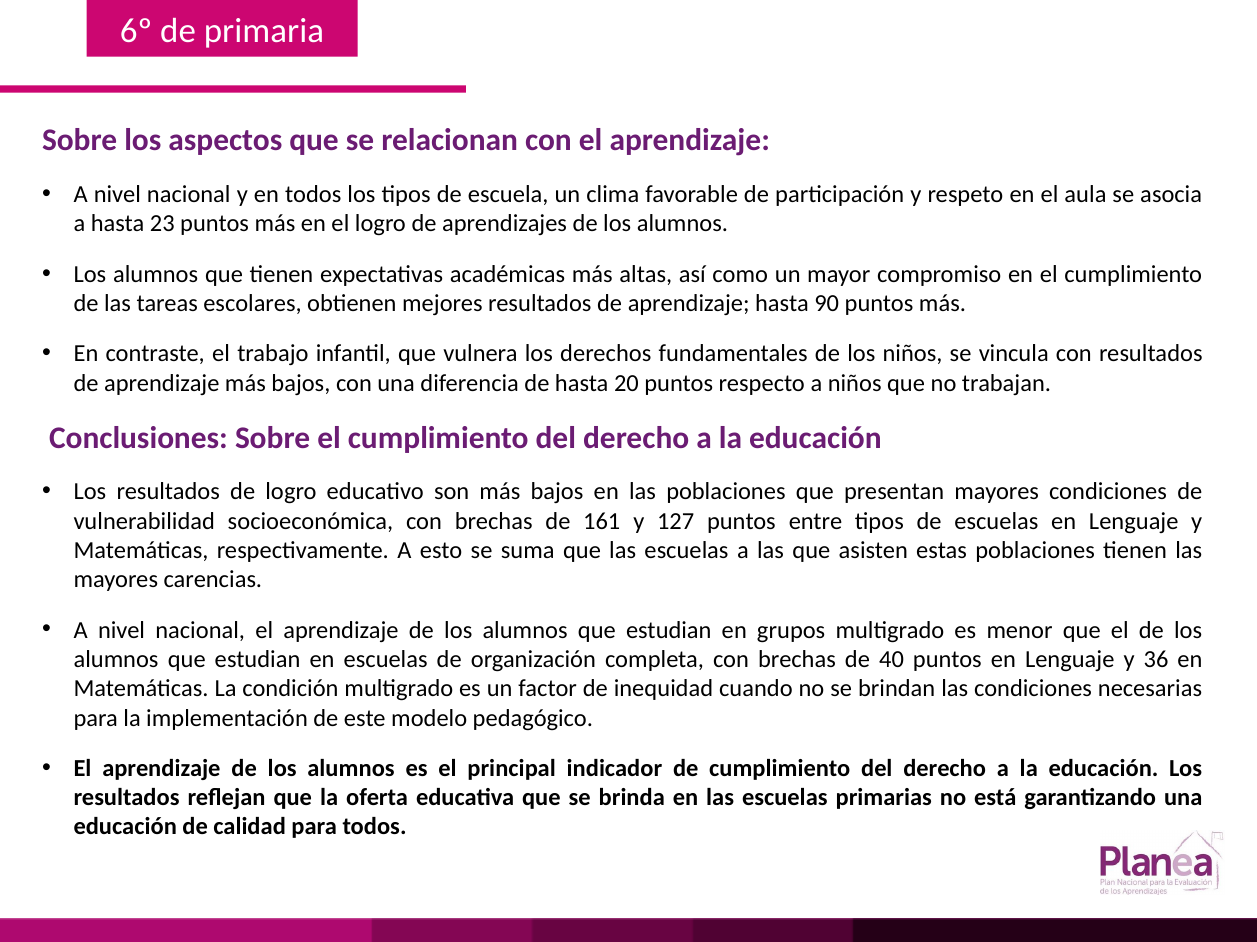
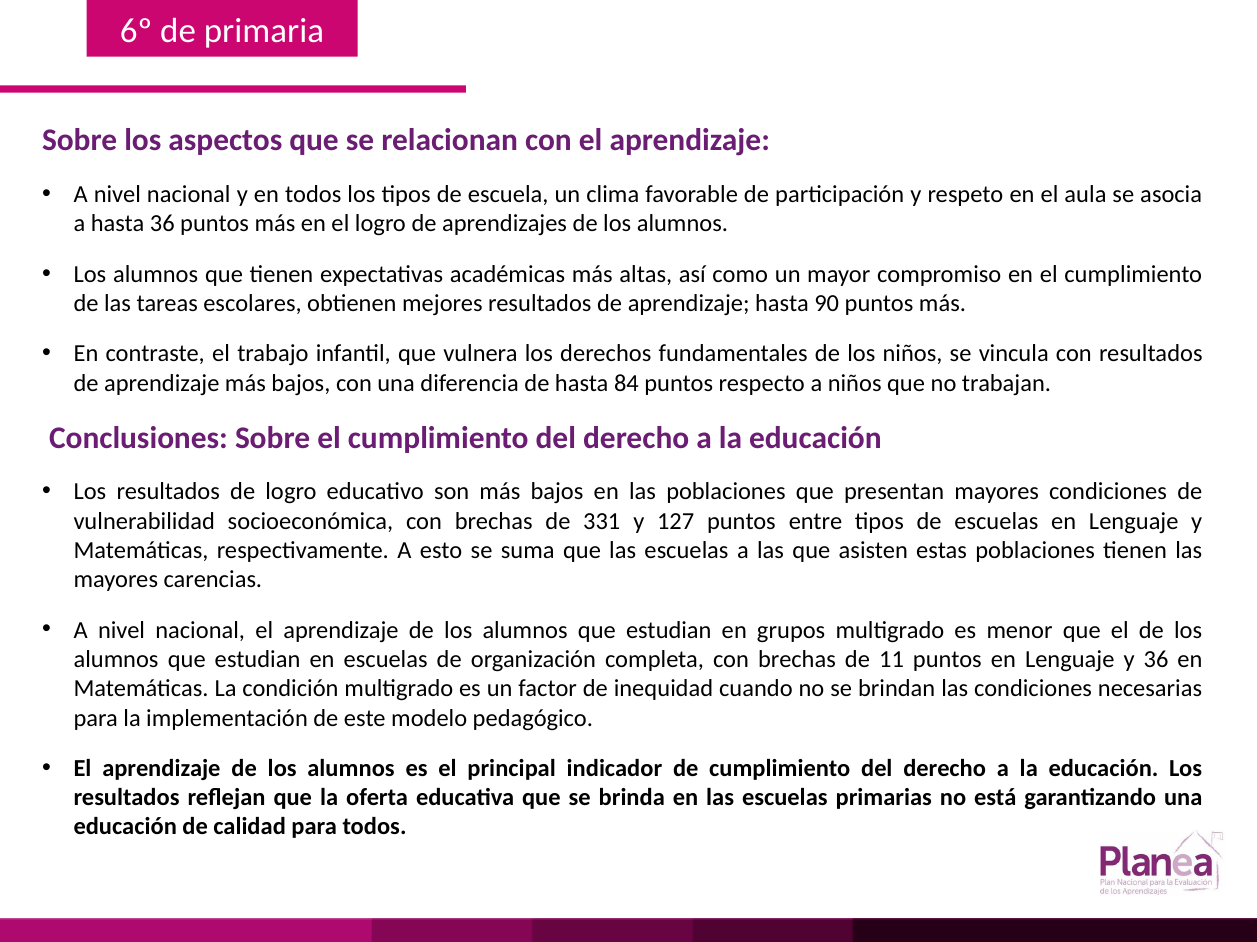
hasta 23: 23 -> 36
20: 20 -> 84
161: 161 -> 331
40: 40 -> 11
